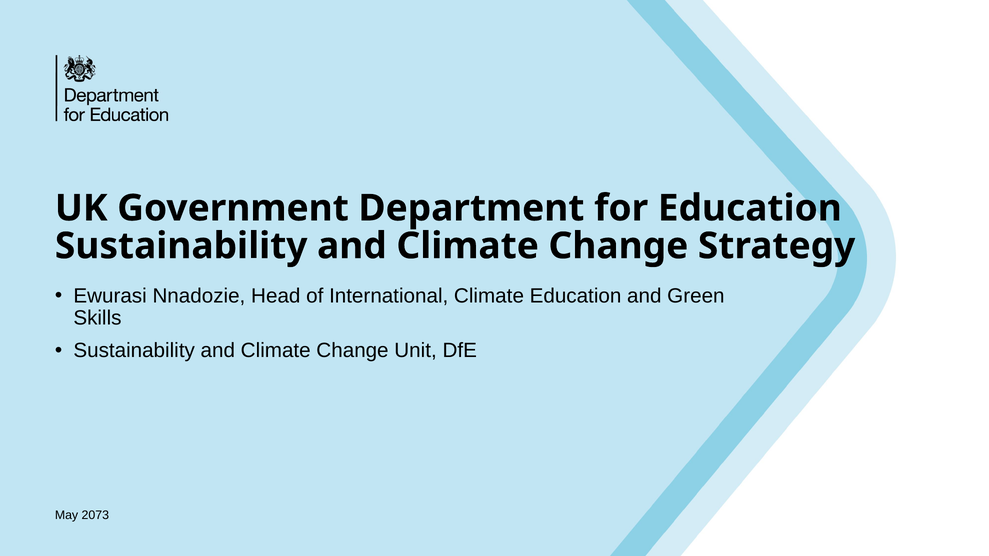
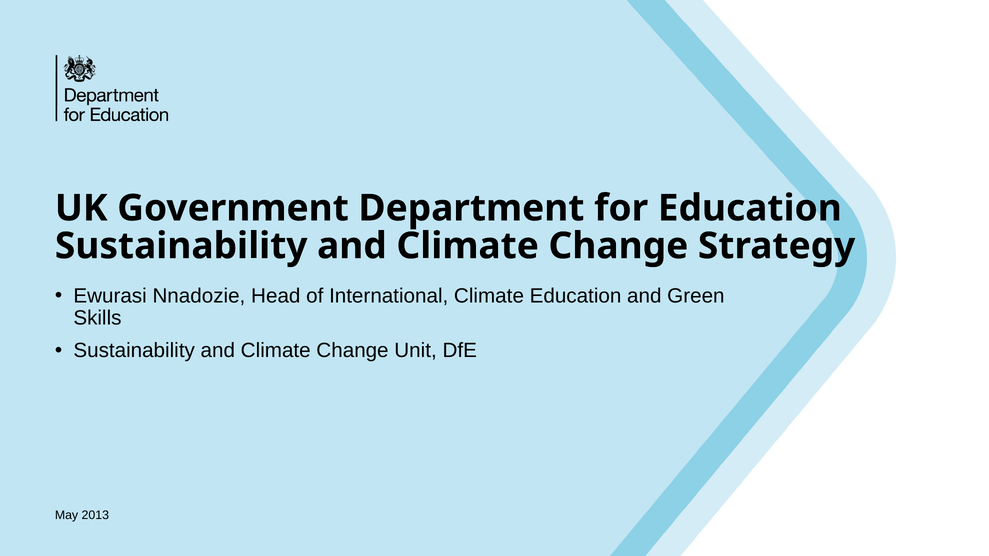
2073: 2073 -> 2013
